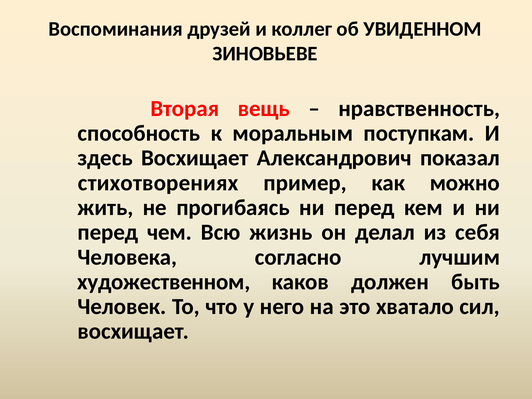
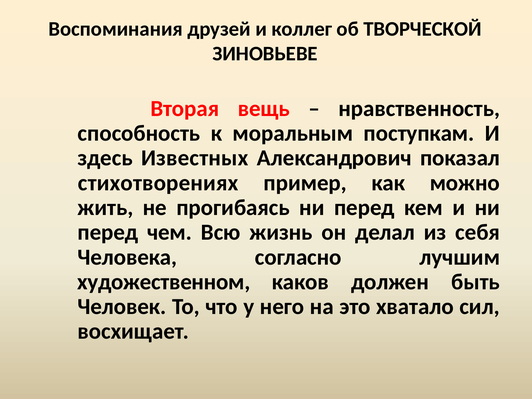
УВИДЕННОМ: УВИДЕННОМ -> ТВОРЧЕСКОЙ
здесь Восхищает: Восхищает -> Известных
